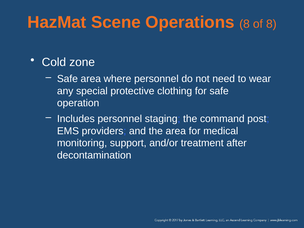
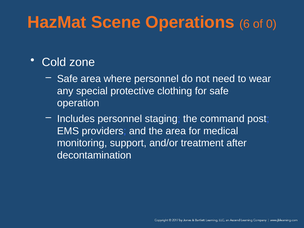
Operations 8: 8 -> 6
of 8: 8 -> 0
